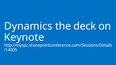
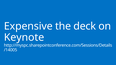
Dynamics: Dynamics -> Expensive
